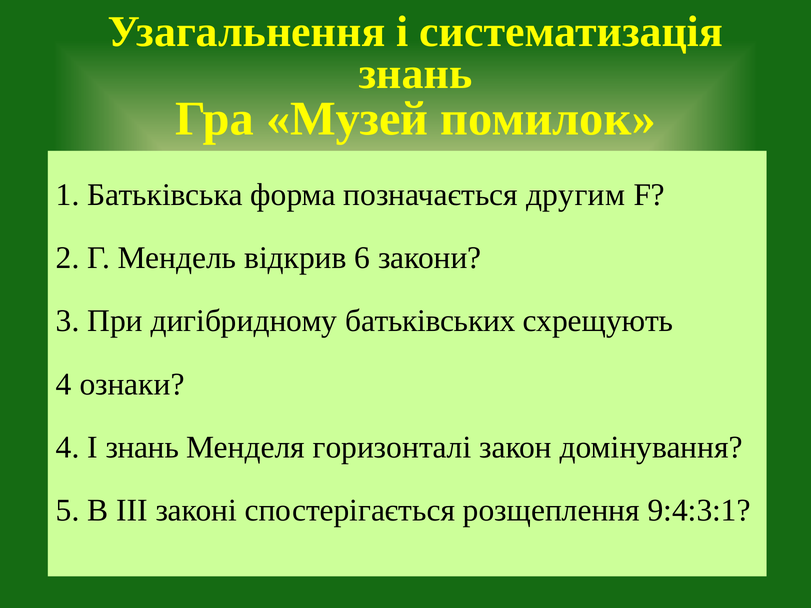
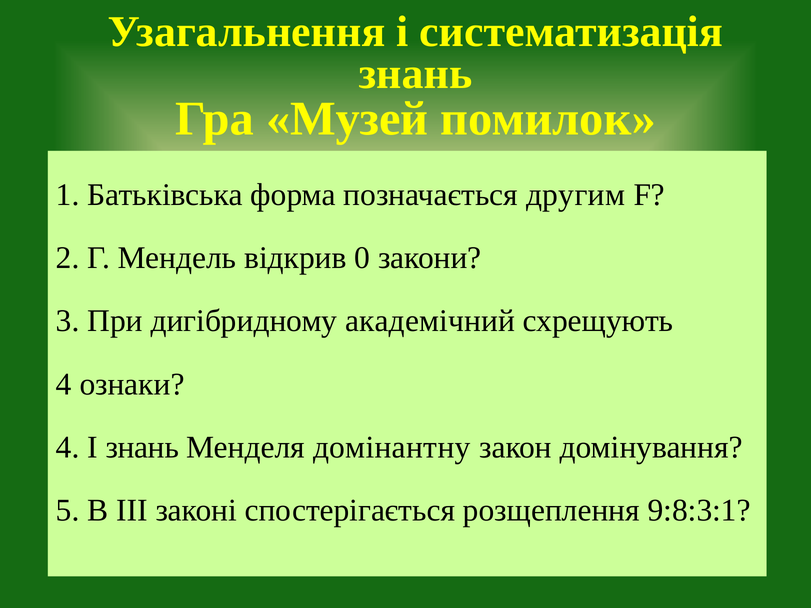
6: 6 -> 0
батьківських: батьківських -> академічний
горизонталі: горизонталі -> домінантну
9:4:3:1: 9:4:3:1 -> 9:8:3:1
